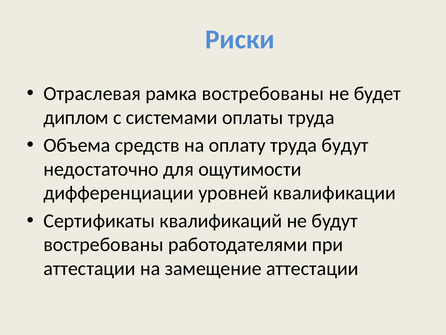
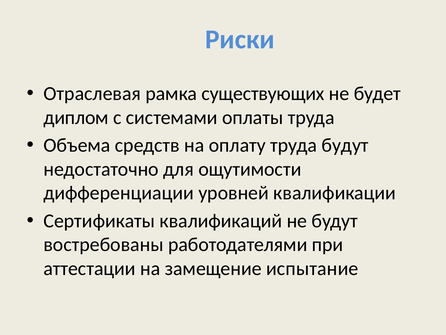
рамка востребованы: востребованы -> существующих
замещение аттестации: аттестации -> испытание
